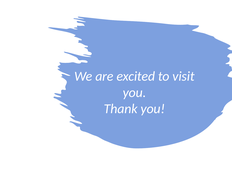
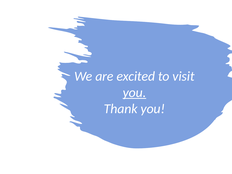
you at (134, 93) underline: none -> present
